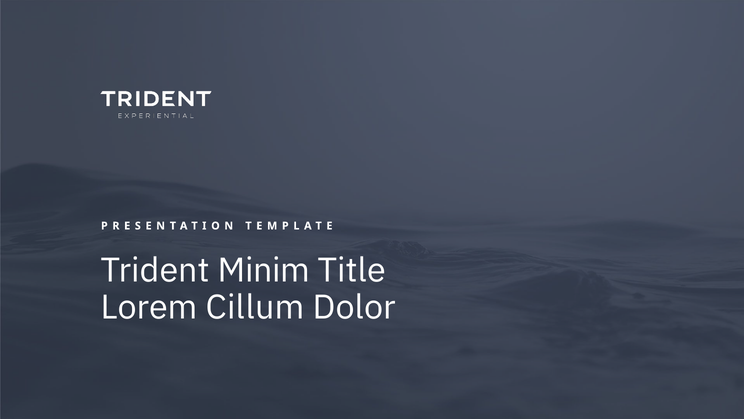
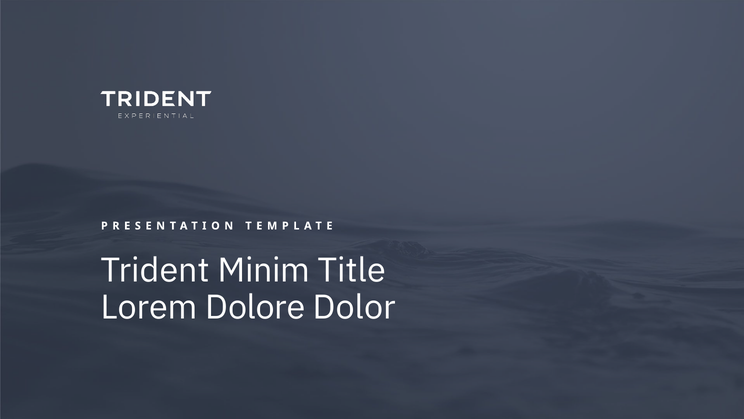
Cillum: Cillum -> Dolore
